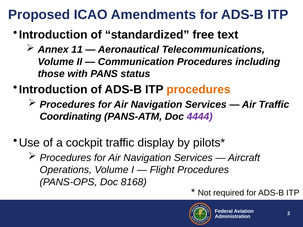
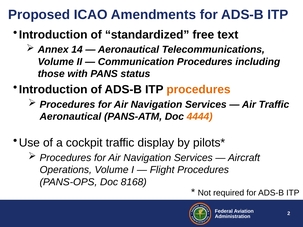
11: 11 -> 14
Coordinating at (71, 117): Coordinating -> Aeronautical
4444 colour: purple -> orange
